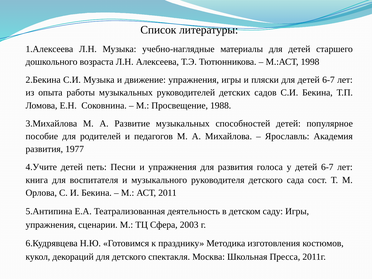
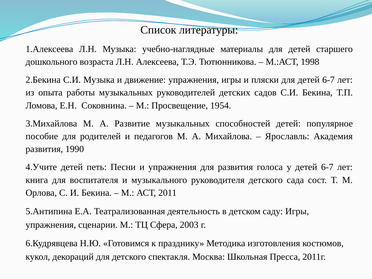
1988: 1988 -> 1954
1977: 1977 -> 1990
